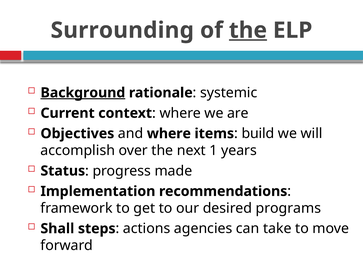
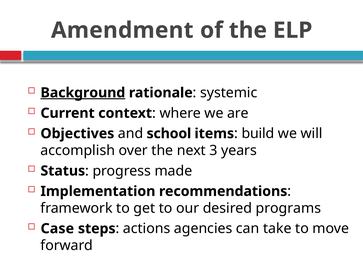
Surrounding: Surrounding -> Amendment
the at (248, 30) underline: present -> none
and where: where -> school
1: 1 -> 3
Shall: Shall -> Case
